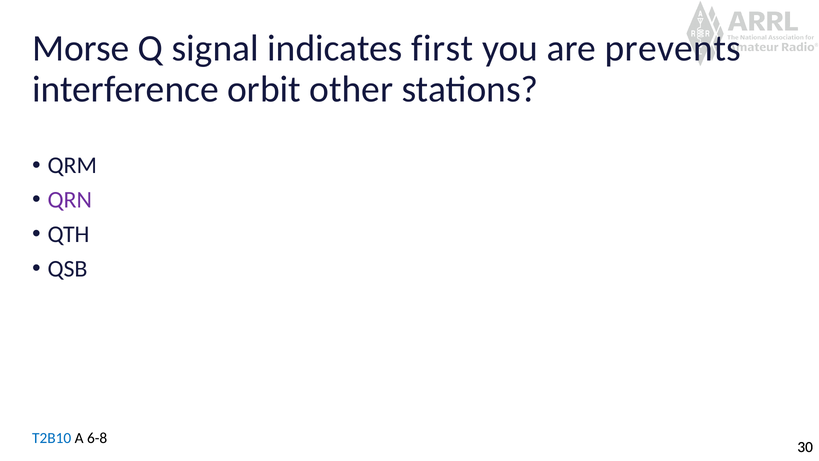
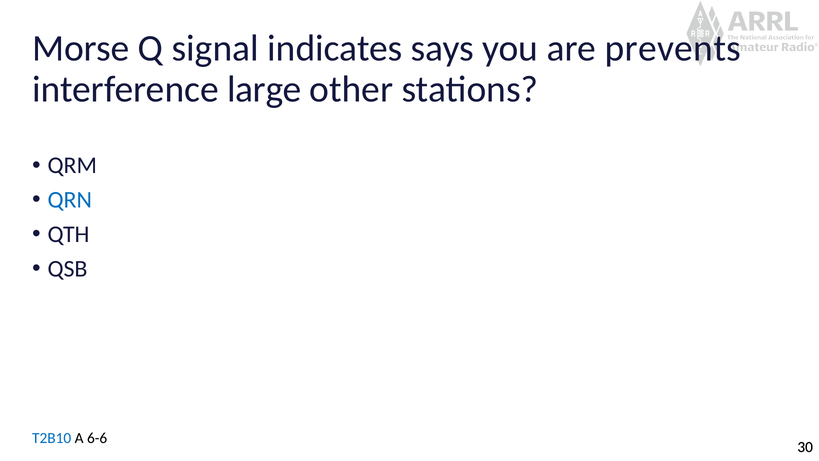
first: first -> says
orbit: orbit -> large
QRN colour: purple -> blue
6-8: 6-8 -> 6-6
